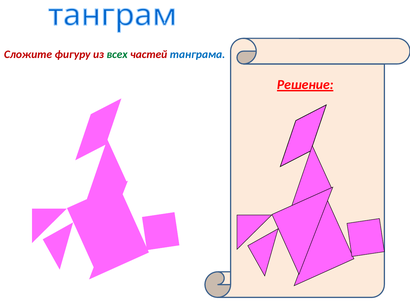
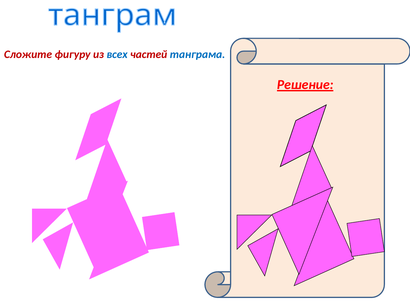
всех colour: green -> blue
